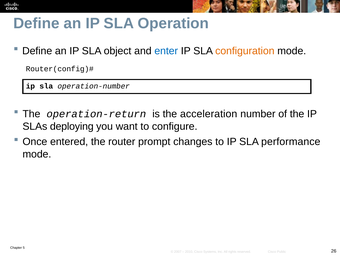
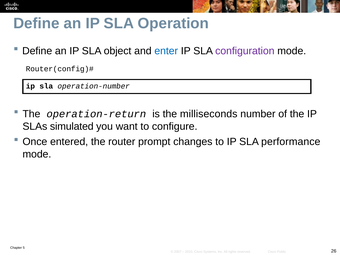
configuration colour: orange -> purple
acceleration: acceleration -> milliseconds
deploying: deploying -> simulated
